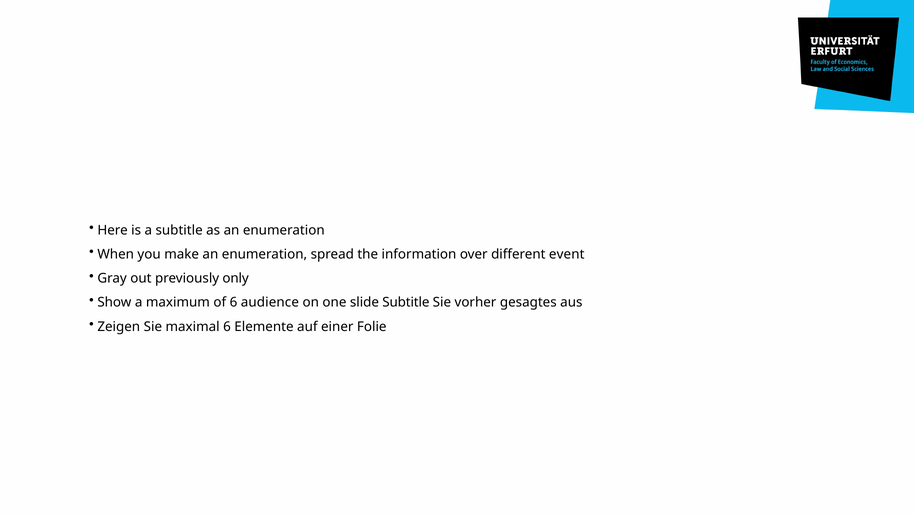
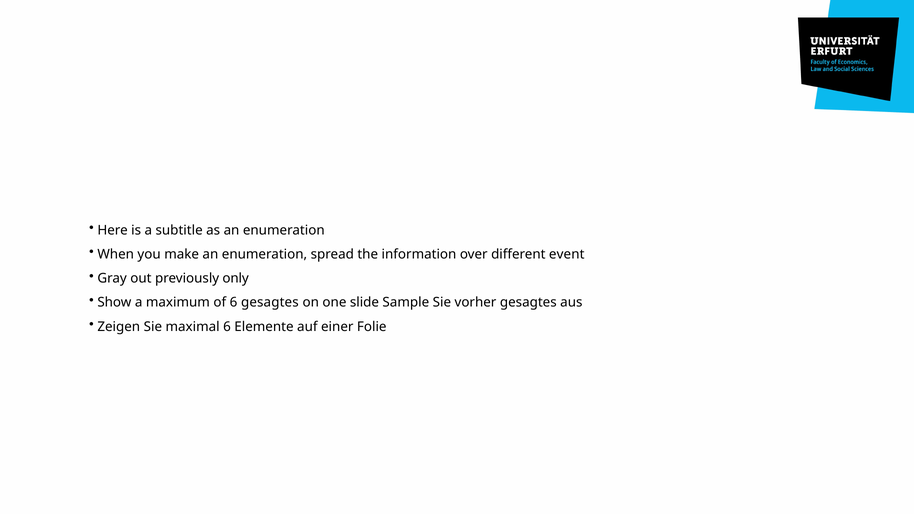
6 audience: audience -> gesagtes
slide Subtitle: Subtitle -> Sample
